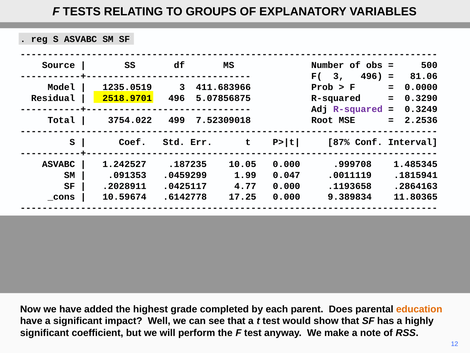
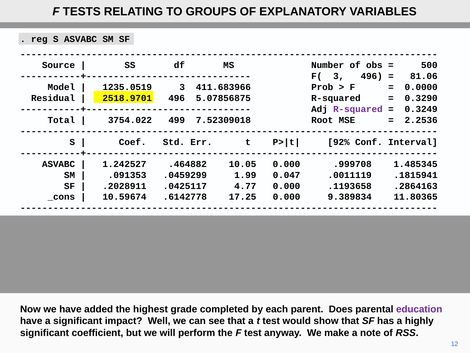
87%: 87% -> 92%
.187235: .187235 -> .464882
education colour: orange -> purple
